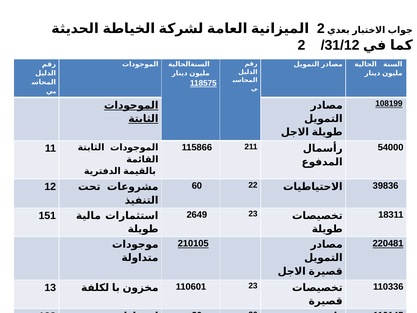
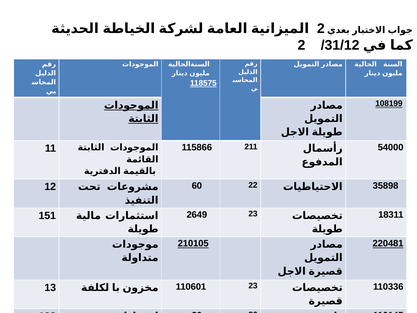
39836: 39836 -> 35898
